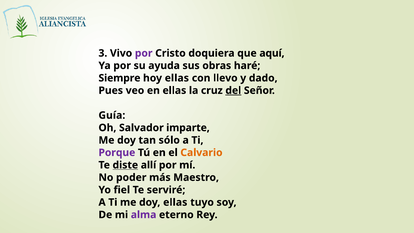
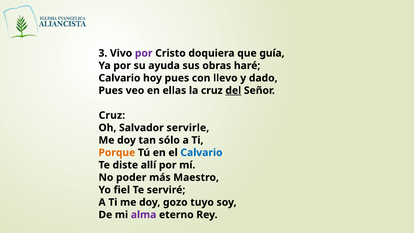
aquí: aquí -> guía
Siempre at (119, 78): Siempre -> Calvario
hoy ellas: ellas -> pues
Guía at (112, 115): Guía -> Cruz
imparte: imparte -> servirle
Porque colour: purple -> orange
Calvario at (201, 153) colour: orange -> blue
diste underline: present -> none
doy ellas: ellas -> gozo
